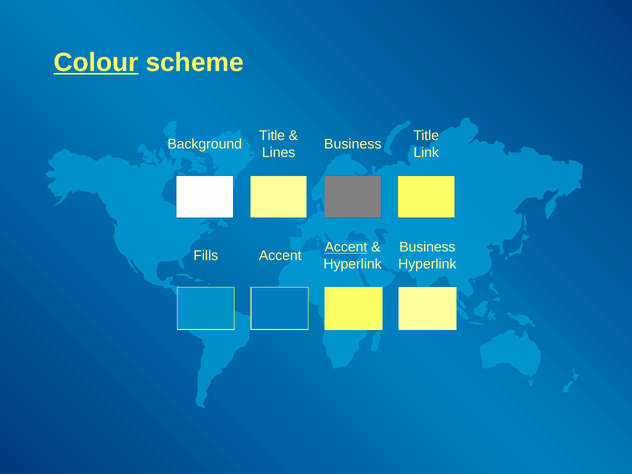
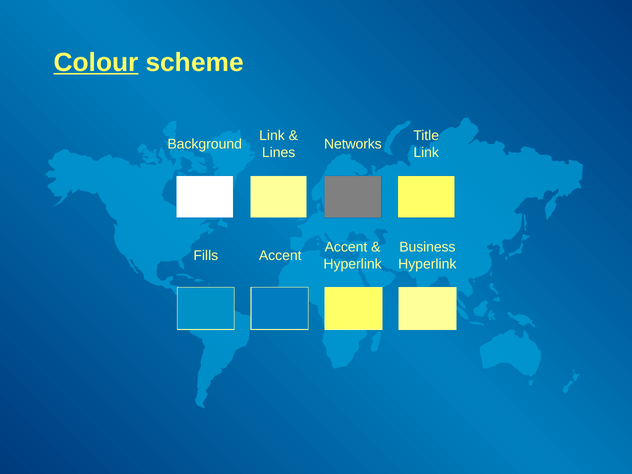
Title at (272, 136): Title -> Link
Business at (353, 144): Business -> Networks
Accent at (346, 247) underline: present -> none
